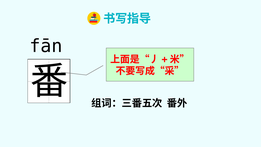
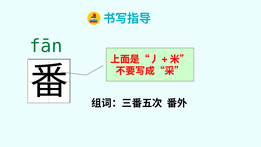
fān colour: black -> green
